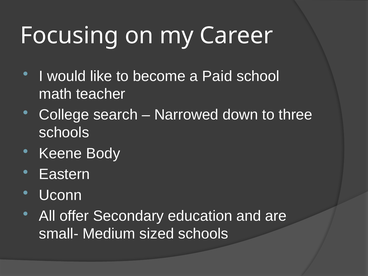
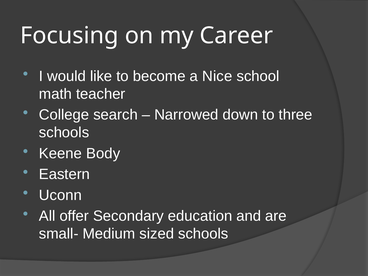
Paid: Paid -> Nice
